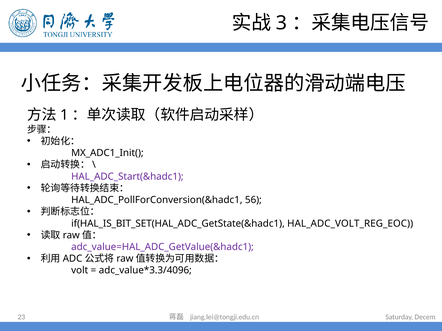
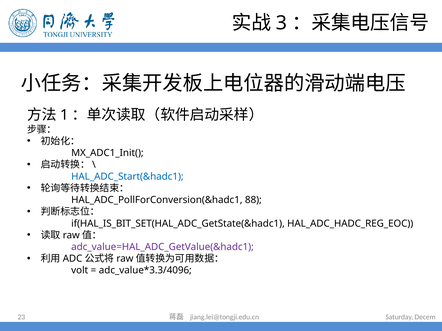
HAL_ADC_Start(&hadc1 colour: purple -> blue
56: 56 -> 88
HAL_ADC_VOLT_REG_EOC: HAL_ADC_VOLT_REG_EOC -> HAL_ADC_HADC_REG_EOC
